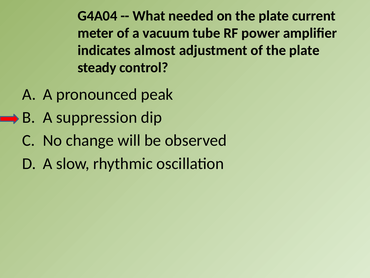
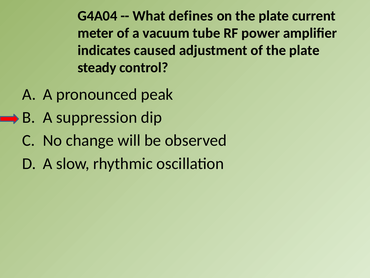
needed: needed -> defines
almost: almost -> caused
